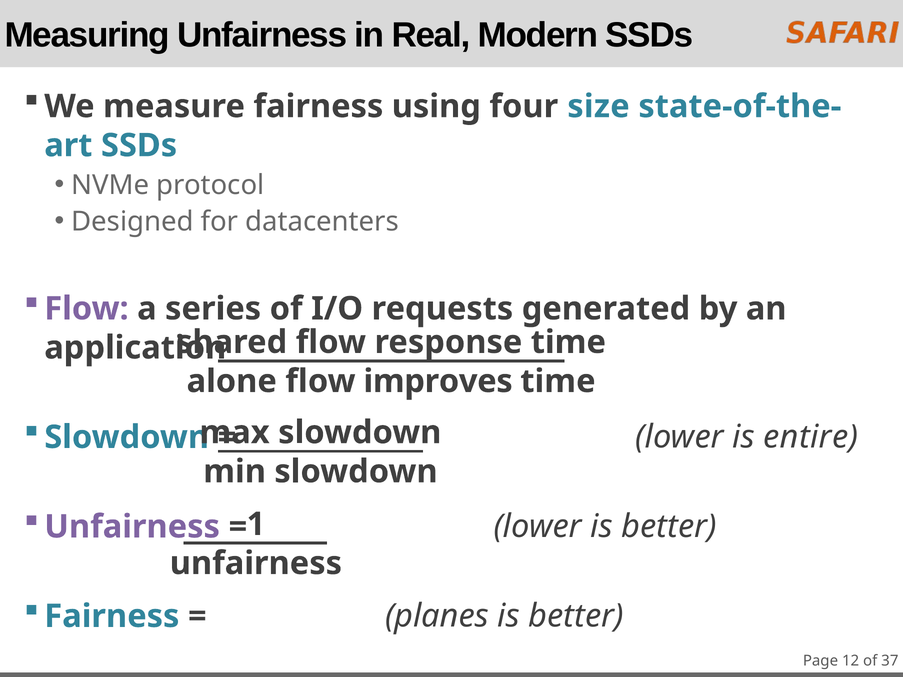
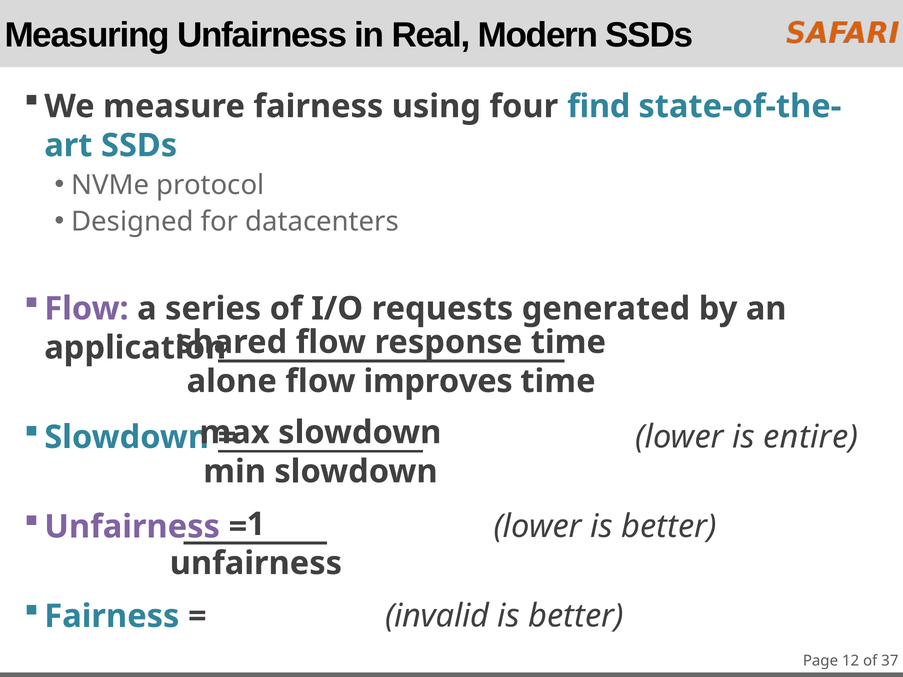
size: size -> find
planes: planes -> invalid
